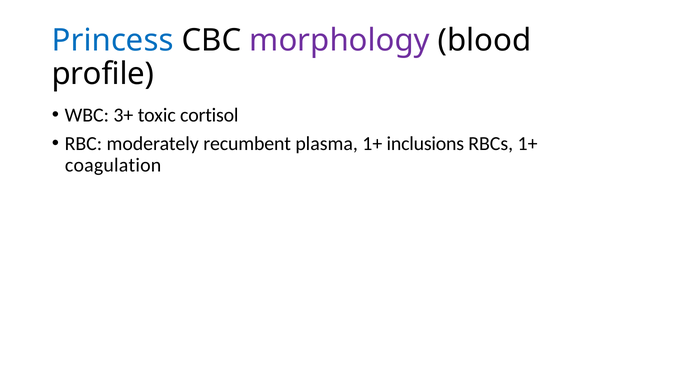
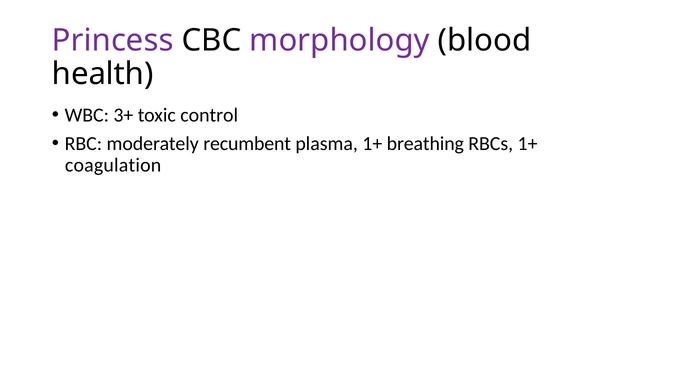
Princess colour: blue -> purple
profile: profile -> health
cortisol: cortisol -> control
inclusions: inclusions -> breathing
